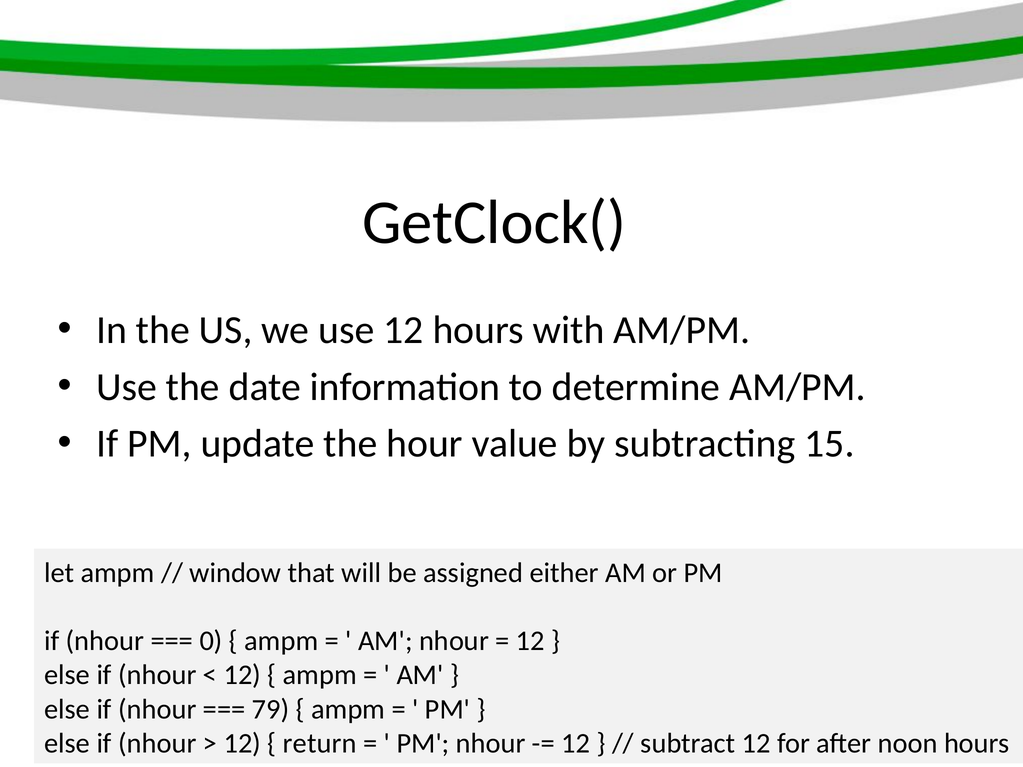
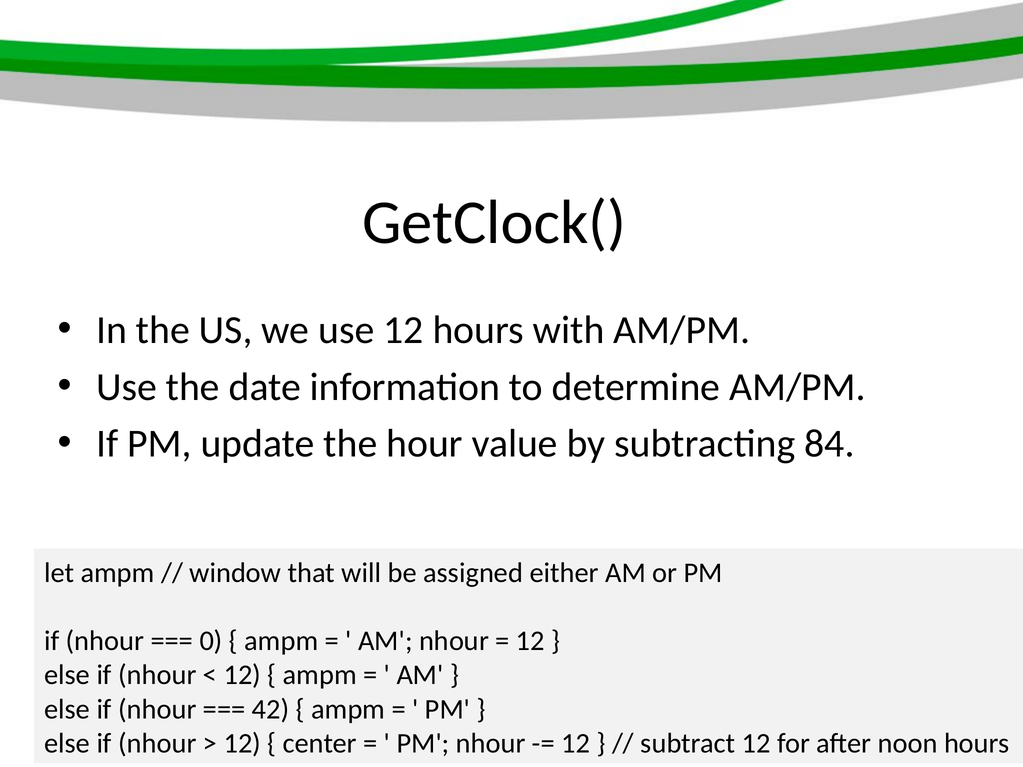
15: 15 -> 84
79: 79 -> 42
return: return -> center
